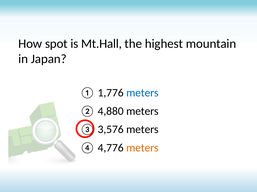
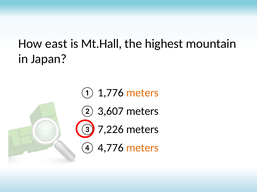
spot: spot -> east
meters at (142, 93) colour: blue -> orange
4,880: 4,880 -> 3,607
3,576: 3,576 -> 7,226
